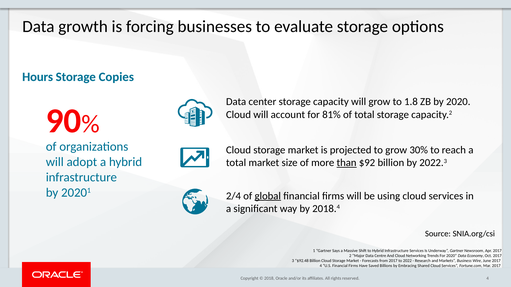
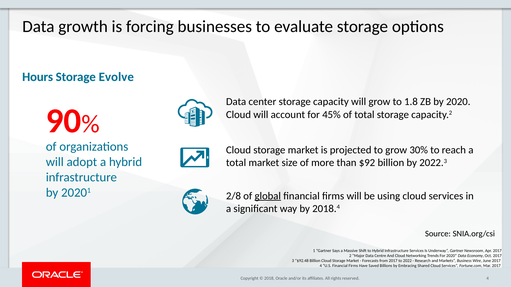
Copies: Copies -> Evolve
81%: 81% -> 45%
than underline: present -> none
2/4: 2/4 -> 2/8
